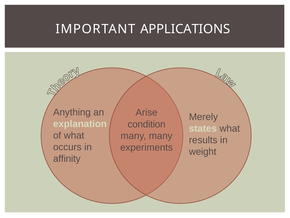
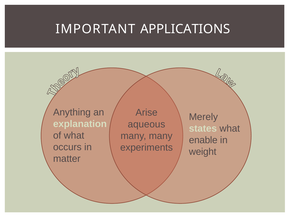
condition: condition -> aqueous
results: results -> enable
affinity: affinity -> matter
